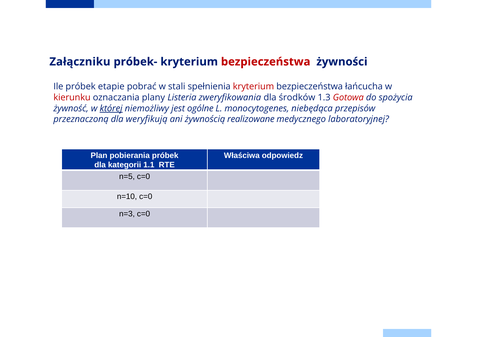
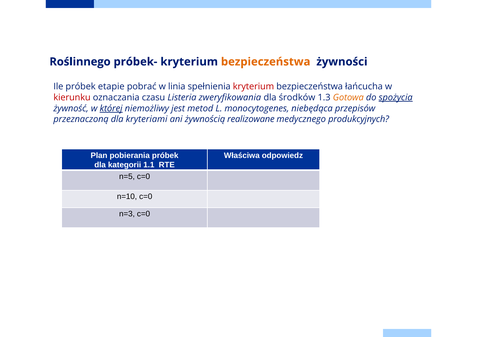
Załączniku: Załączniku -> Roślinnego
bezpieczeństwa at (266, 62) colour: red -> orange
stali: stali -> linia
plany: plany -> czasu
Gotowa colour: red -> orange
spożycia underline: none -> present
ogólne: ogólne -> metod
weryfikują: weryfikują -> kryteriami
laboratoryjnej: laboratoryjnej -> produkcyjnych
